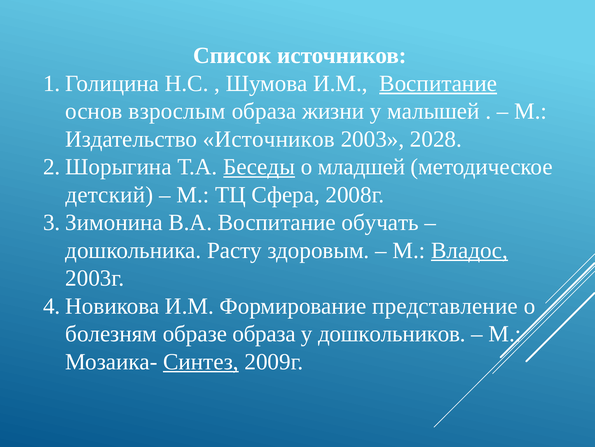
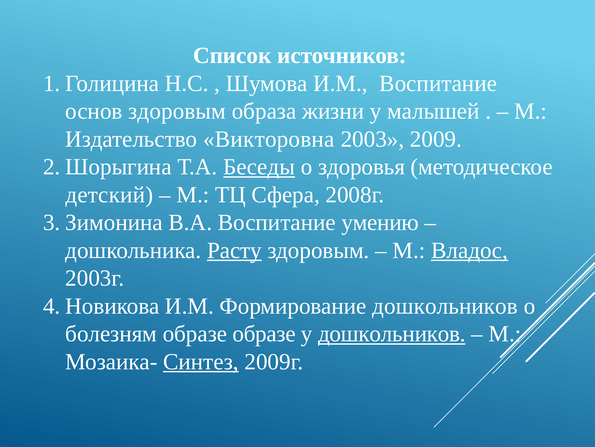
Воспитание at (438, 83) underline: present -> none
основ взрослым: взрослым -> здоровым
Издательство Источников: Источников -> Викторовна
2028: 2028 -> 2009
младшей: младшей -> здоровья
обучать: обучать -> умению
Расту underline: none -> present
Формирование представление: представление -> дошкольников
образе образа: образа -> образе
дошкольников at (392, 333) underline: none -> present
